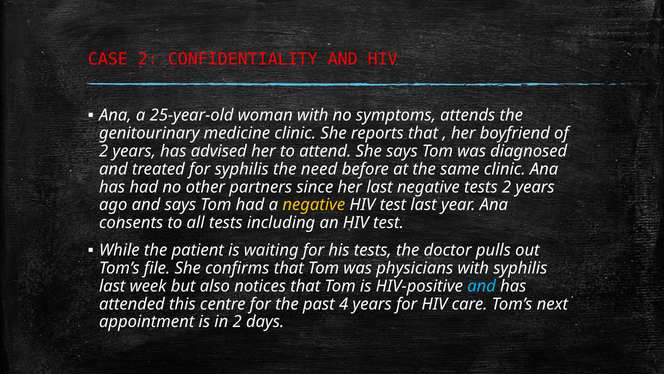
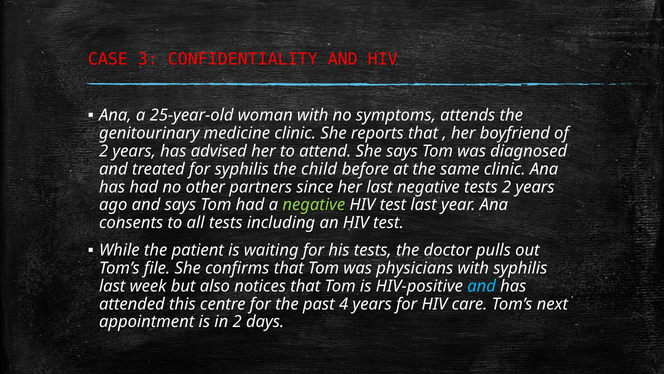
CASE 2: 2 -> 3
need: need -> child
negative at (314, 205) colour: yellow -> light green
